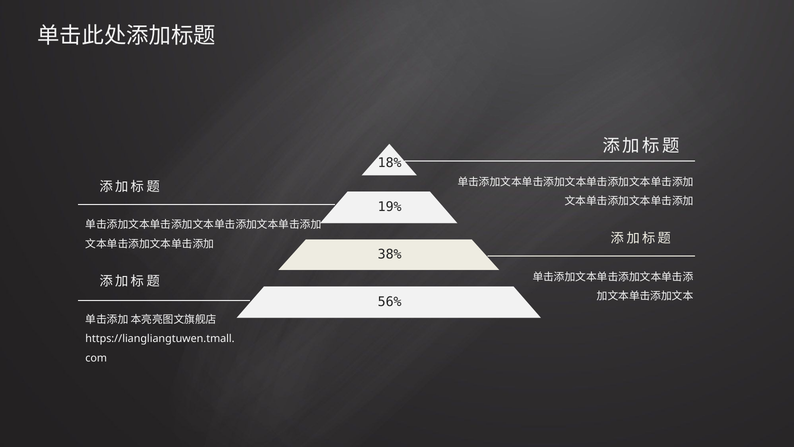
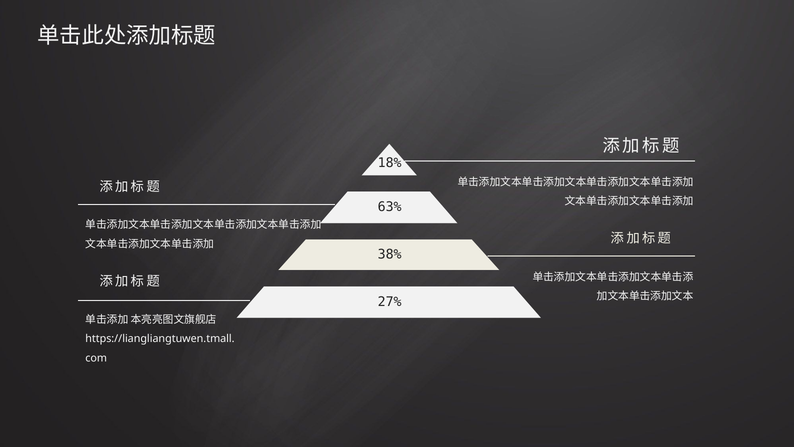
19%: 19% -> 63%
56%: 56% -> 27%
